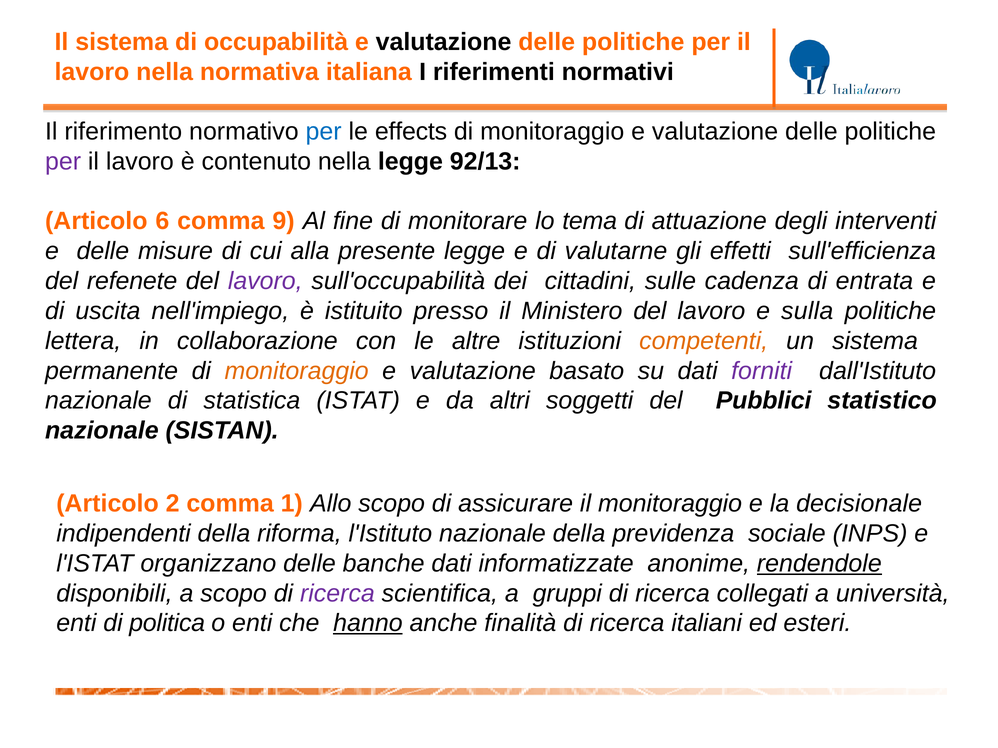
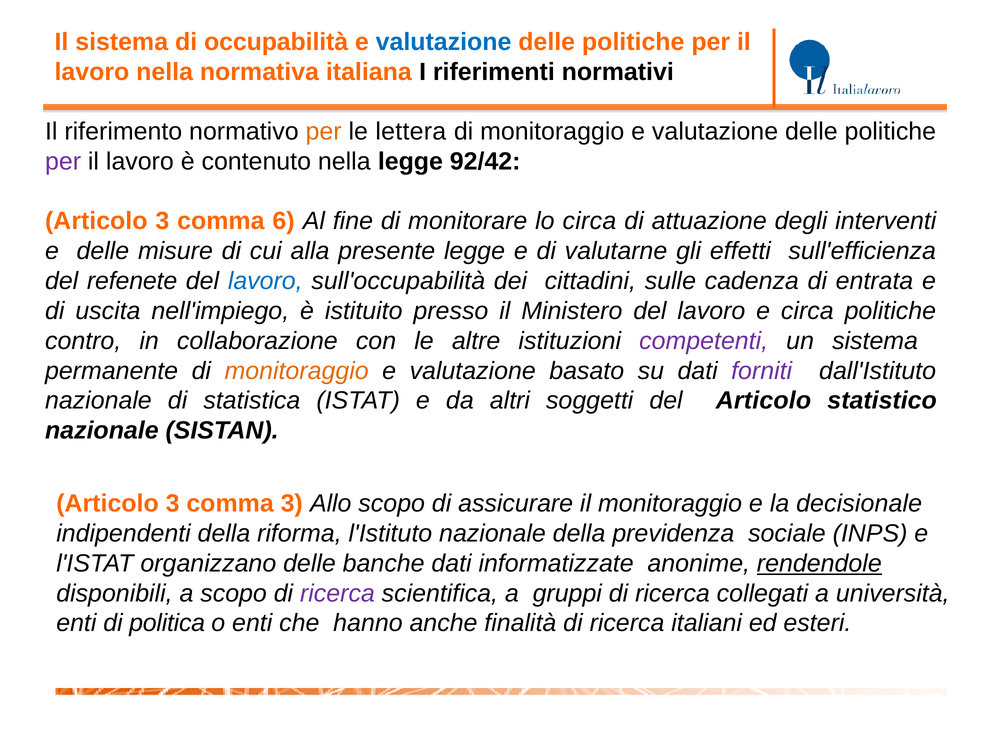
valutazione at (444, 42) colour: black -> blue
per at (324, 132) colour: blue -> orange
effects: effects -> lettera
92/13: 92/13 -> 92/42
6 at (162, 221): 6 -> 3
9: 9 -> 6
lo tema: tema -> circa
lavoro at (265, 281) colour: purple -> blue
e sulla: sulla -> circa
lettera: lettera -> contro
competenti colour: orange -> purple
del Pubblici: Pubblici -> Articolo
2 at (173, 504): 2 -> 3
comma 1: 1 -> 3
hanno underline: present -> none
